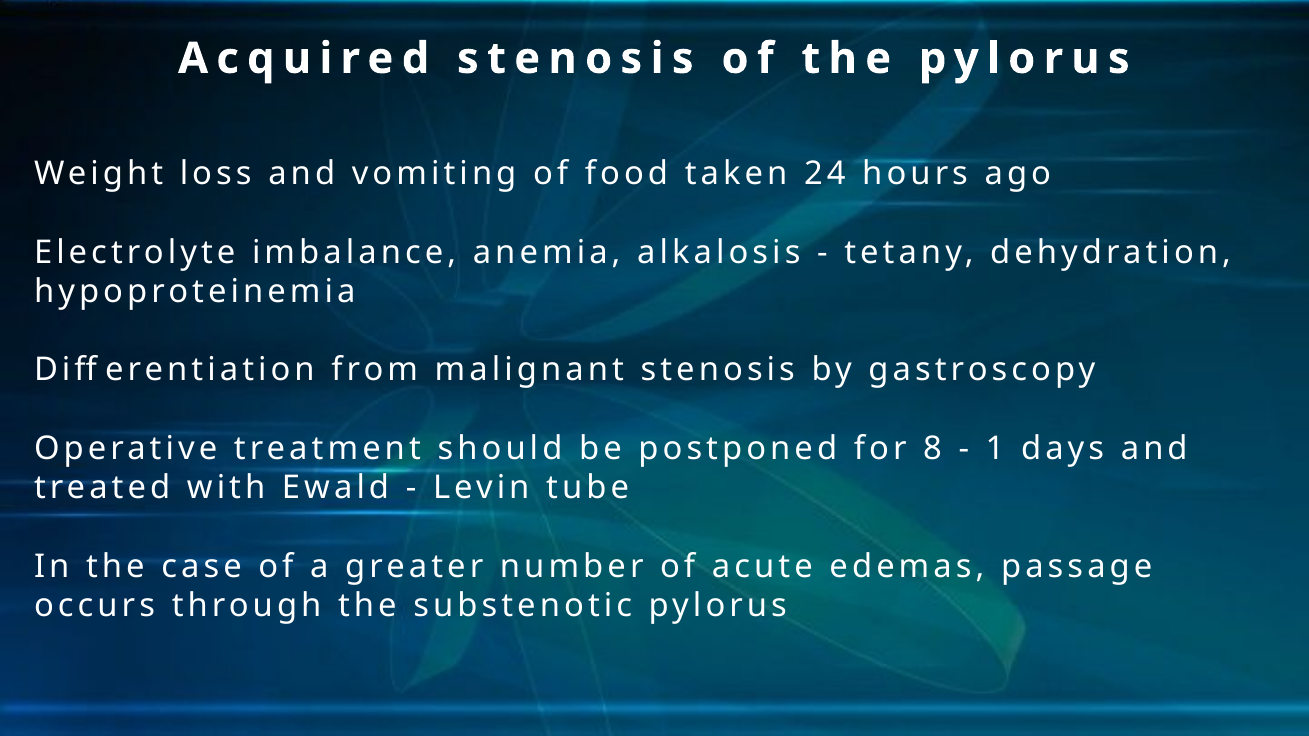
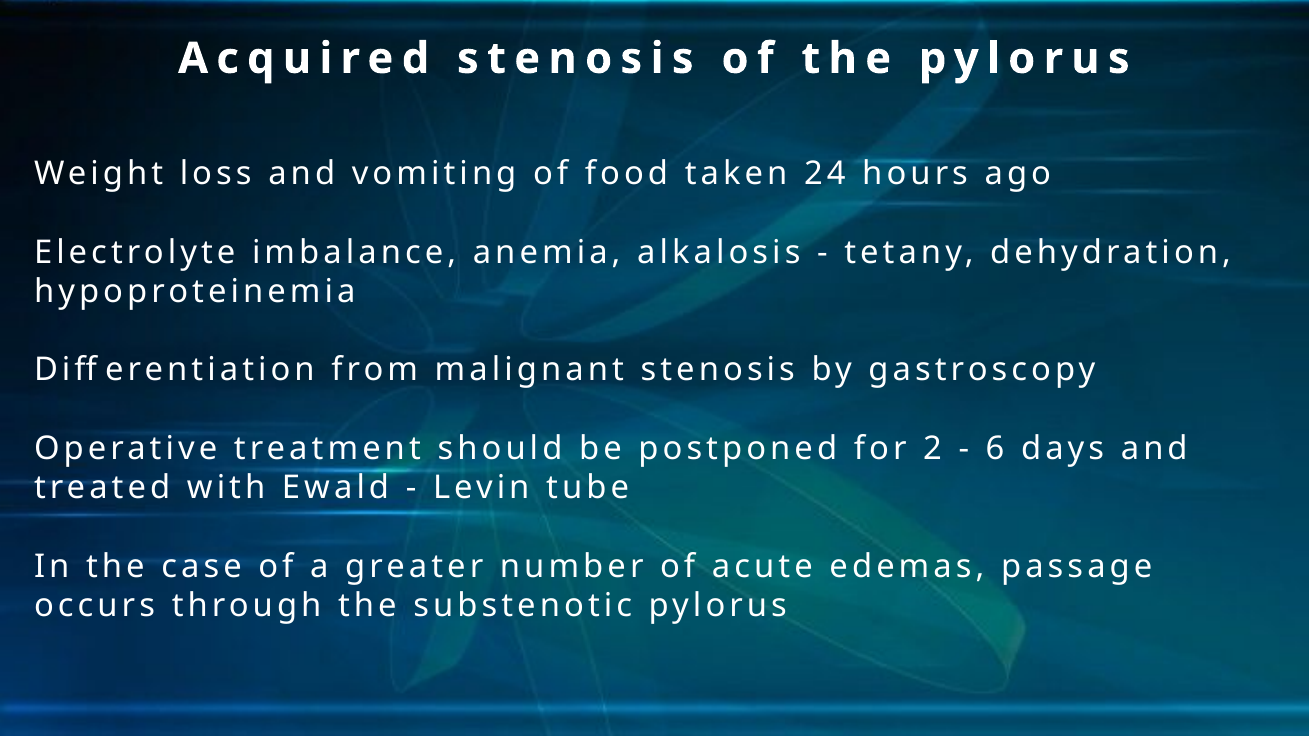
8: 8 -> 2
1: 1 -> 6
